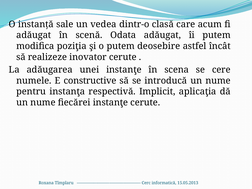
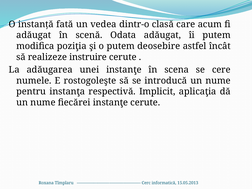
sale: sale -> fată
inovator: inovator -> instruire
constructive: constructive -> rostogoleşte
